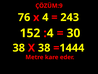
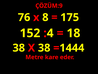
4: 4 -> 8
243: 243 -> 175
30: 30 -> 18
